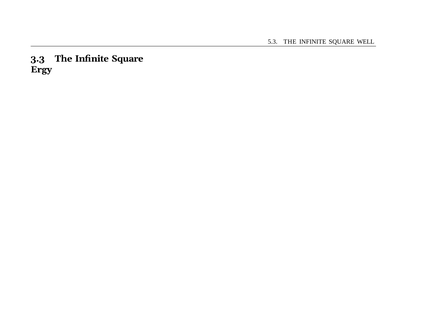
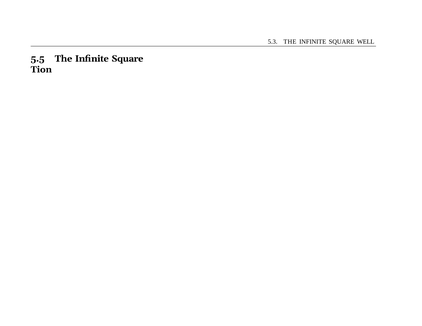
3.3: 3.3 -> 5.5
Ergy: Ergy -> Tion
